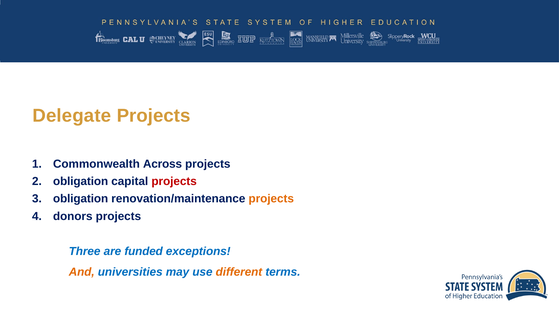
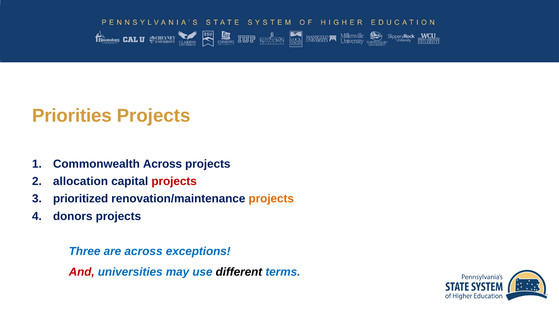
Delegate: Delegate -> Priorities
obligation at (81, 182): obligation -> allocation
obligation at (81, 199): obligation -> prioritized
are funded: funded -> across
And colour: orange -> red
different colour: orange -> black
